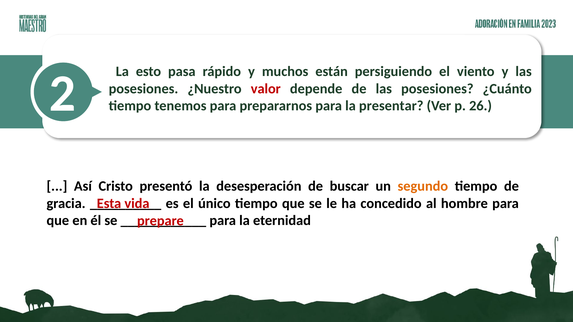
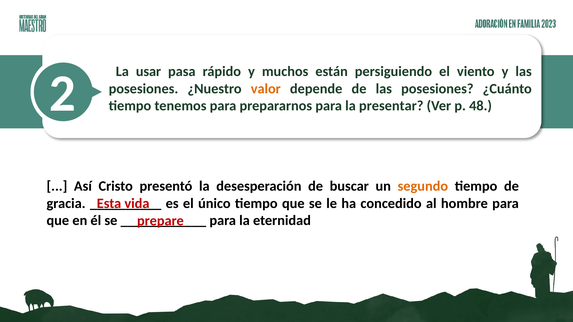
esto: esto -> usar
valor colour: red -> orange
26: 26 -> 48
